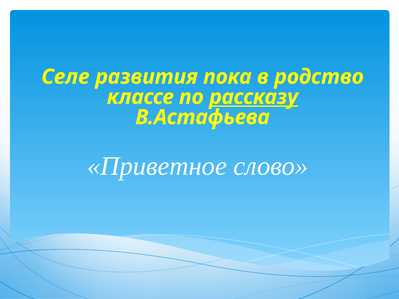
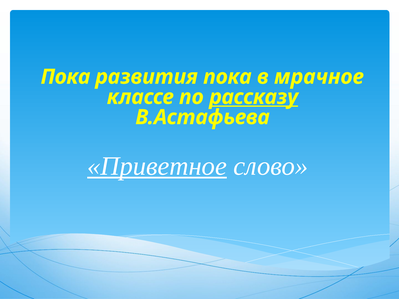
Селе at (65, 77): Селе -> Пока
родство: родство -> мрачное
Приветное underline: none -> present
